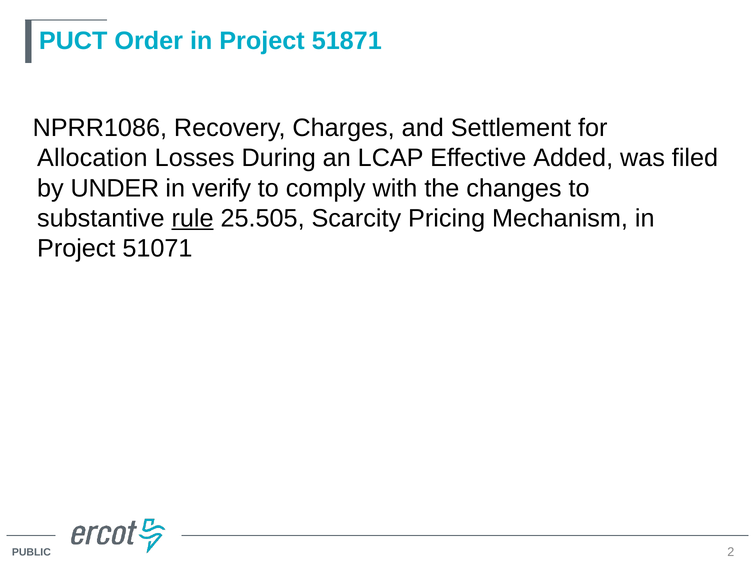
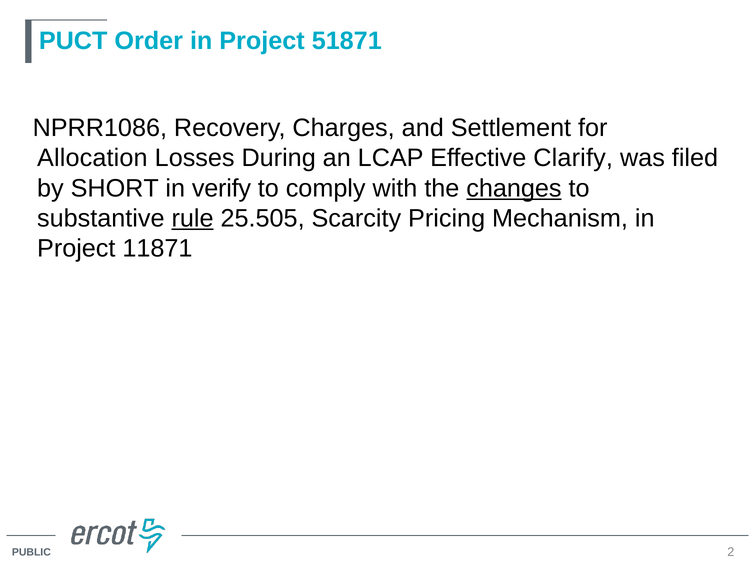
Added: Added -> Clarify
UNDER: UNDER -> SHORT
changes underline: none -> present
51071: 51071 -> 11871
